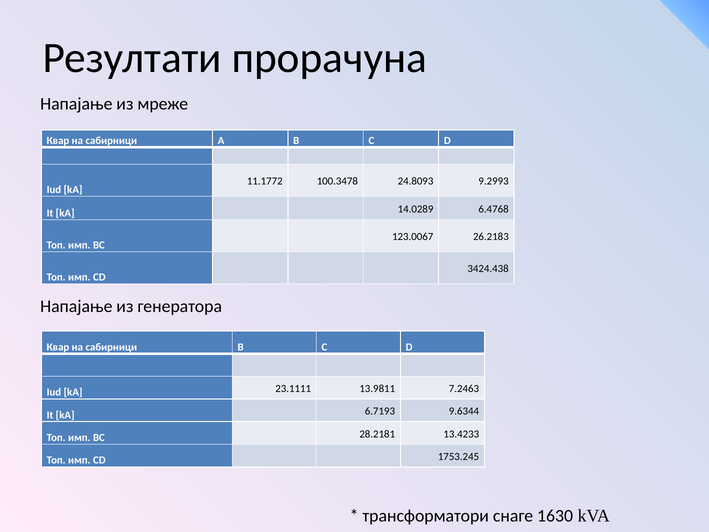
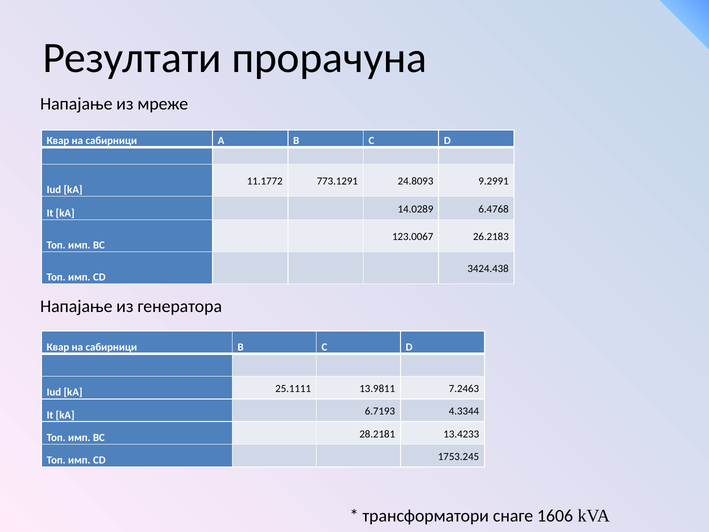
100.3478: 100.3478 -> 773.1291
9.2993: 9.2993 -> 9.2991
23.1111: 23.1111 -> 25.1111
9.6344: 9.6344 -> 4.3344
1630: 1630 -> 1606
